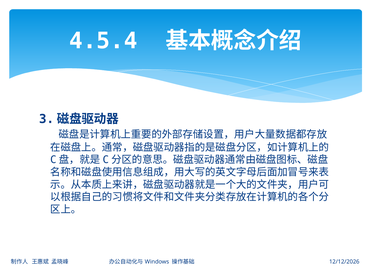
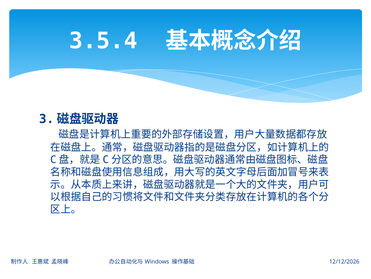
4.5.4: 4.5.4 -> 3.5.4
